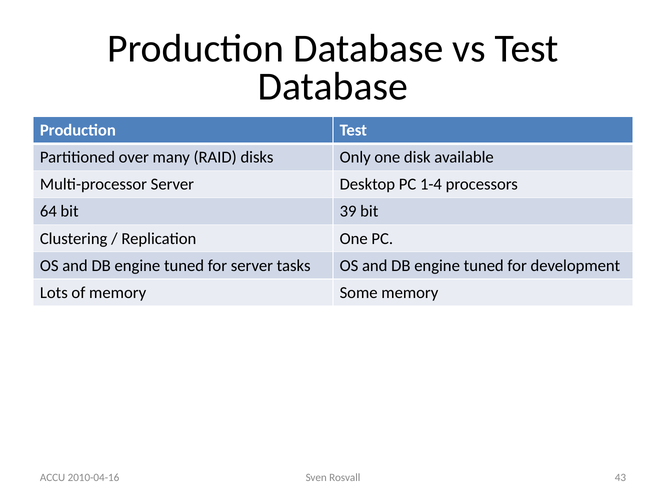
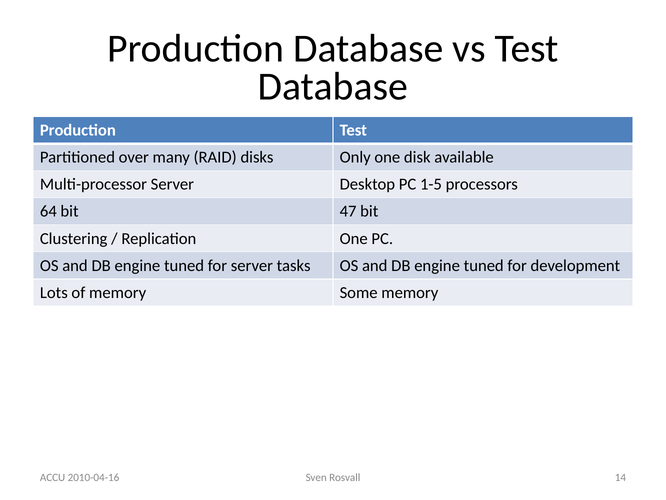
1-4: 1-4 -> 1-5
39: 39 -> 47
43: 43 -> 14
